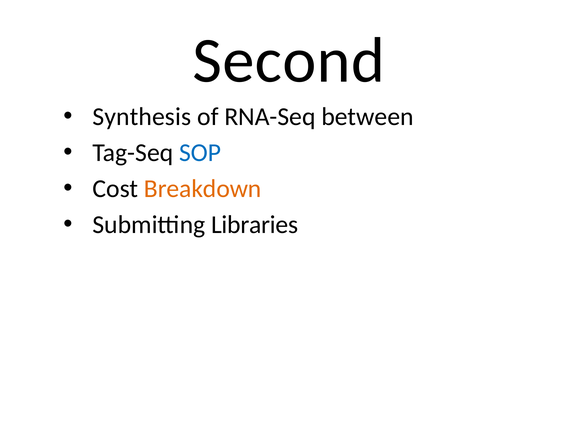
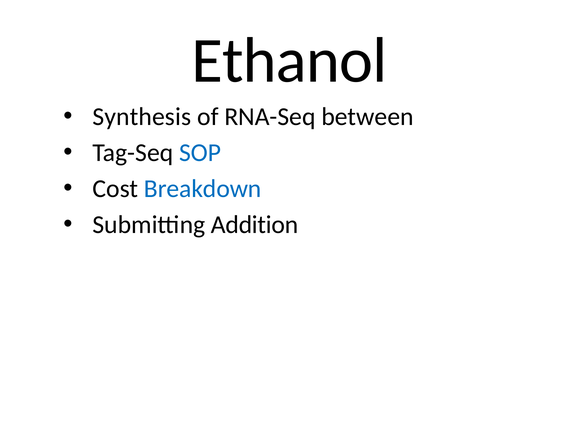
Second: Second -> Ethanol
Breakdown colour: orange -> blue
Libraries: Libraries -> Addition
